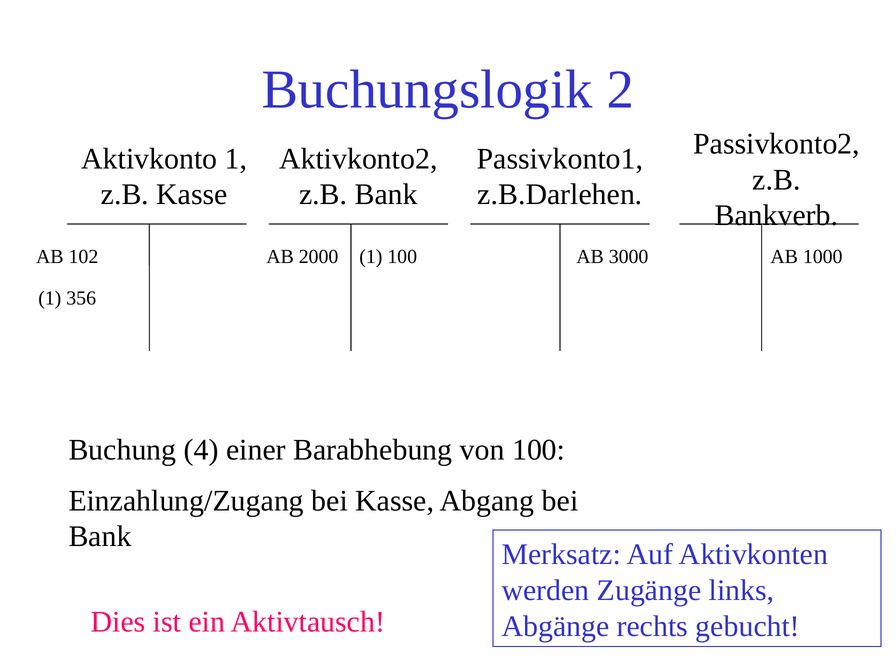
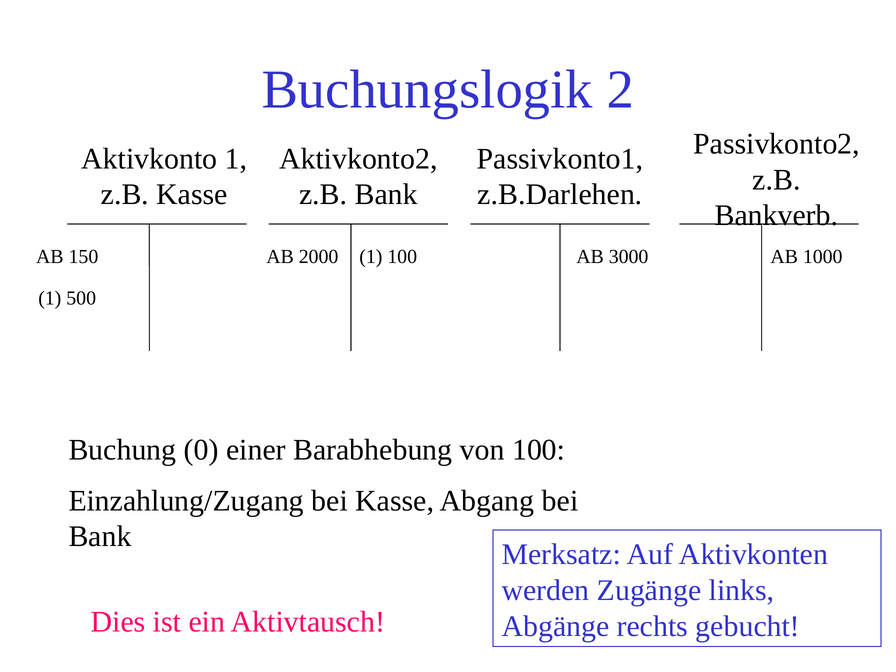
102: 102 -> 150
356: 356 -> 500
4: 4 -> 0
